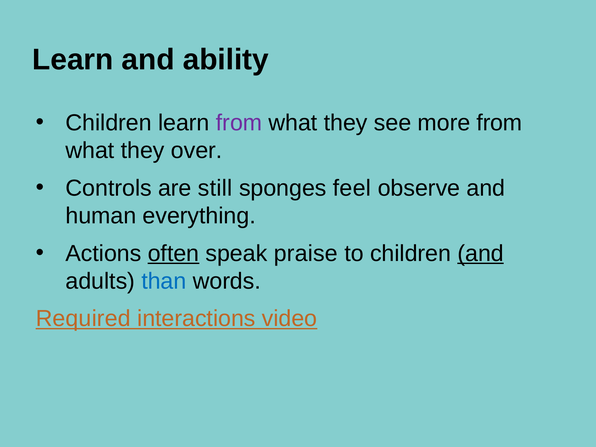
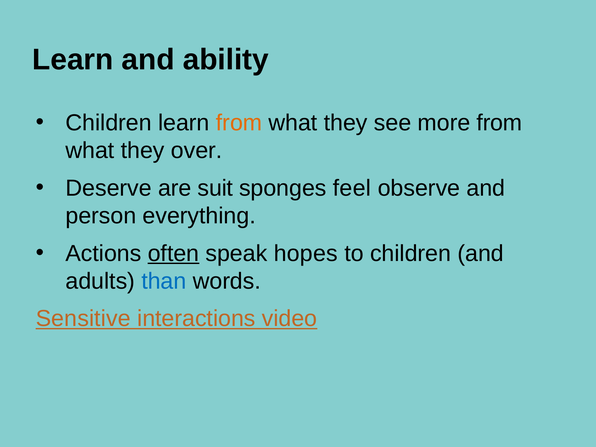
from at (239, 123) colour: purple -> orange
Controls: Controls -> Deserve
still: still -> suit
human: human -> person
praise: praise -> hopes
and at (481, 253) underline: present -> none
Required: Required -> Sensitive
